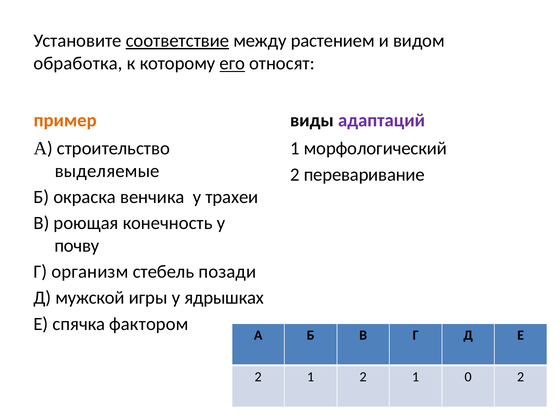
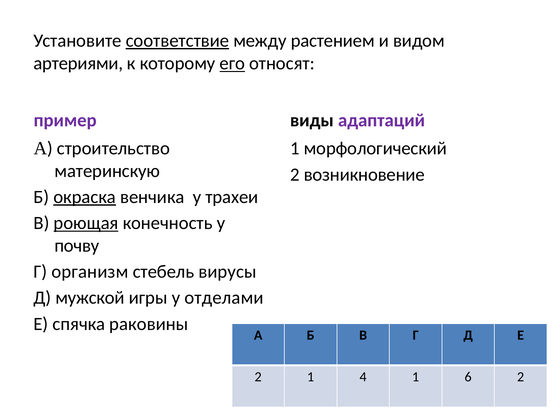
обработка: обработка -> артериями
пример colour: orange -> purple
выделяемые: выделяемые -> материнскую
переваривание: переваривание -> возникновение
окраска underline: none -> present
роющая underline: none -> present
позади: позади -> вирусы
ядрышках: ядрышках -> отделами
фактором: фактором -> раковины
1 2: 2 -> 4
0: 0 -> 6
